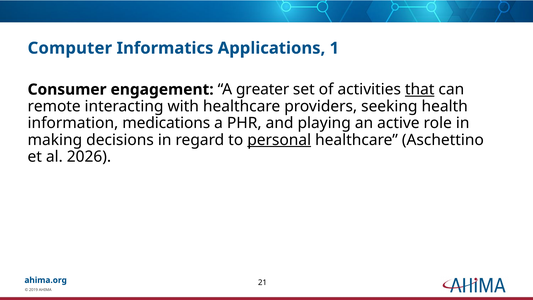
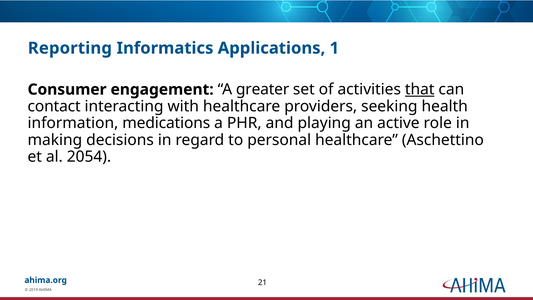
Computer: Computer -> Reporting
remote: remote -> contact
personal underline: present -> none
2026: 2026 -> 2054
